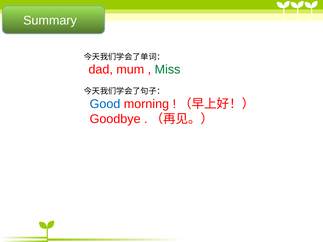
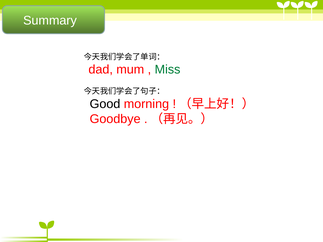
Good colour: blue -> black
